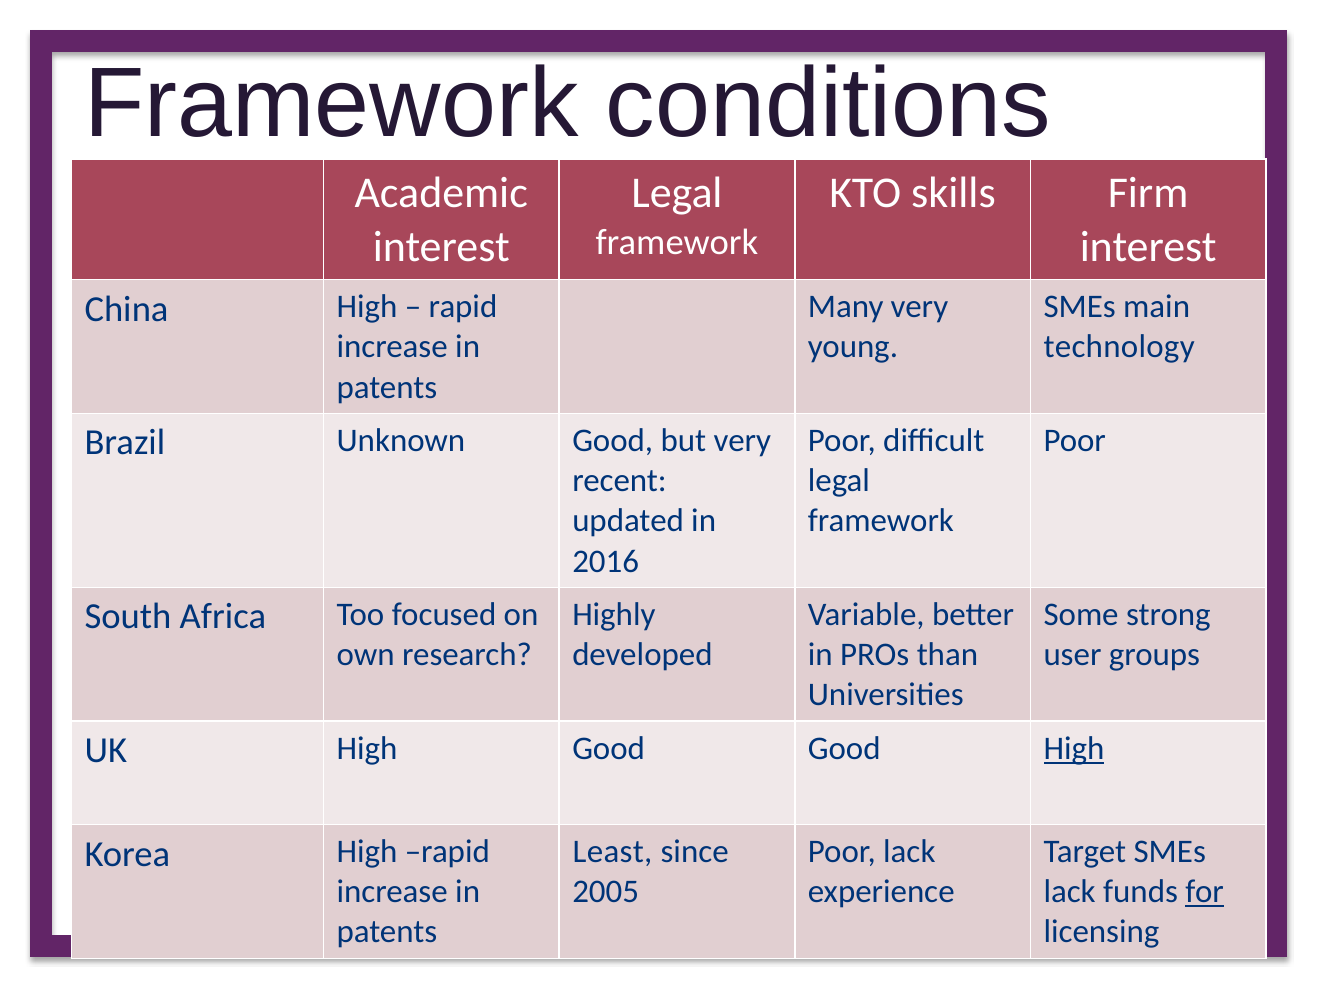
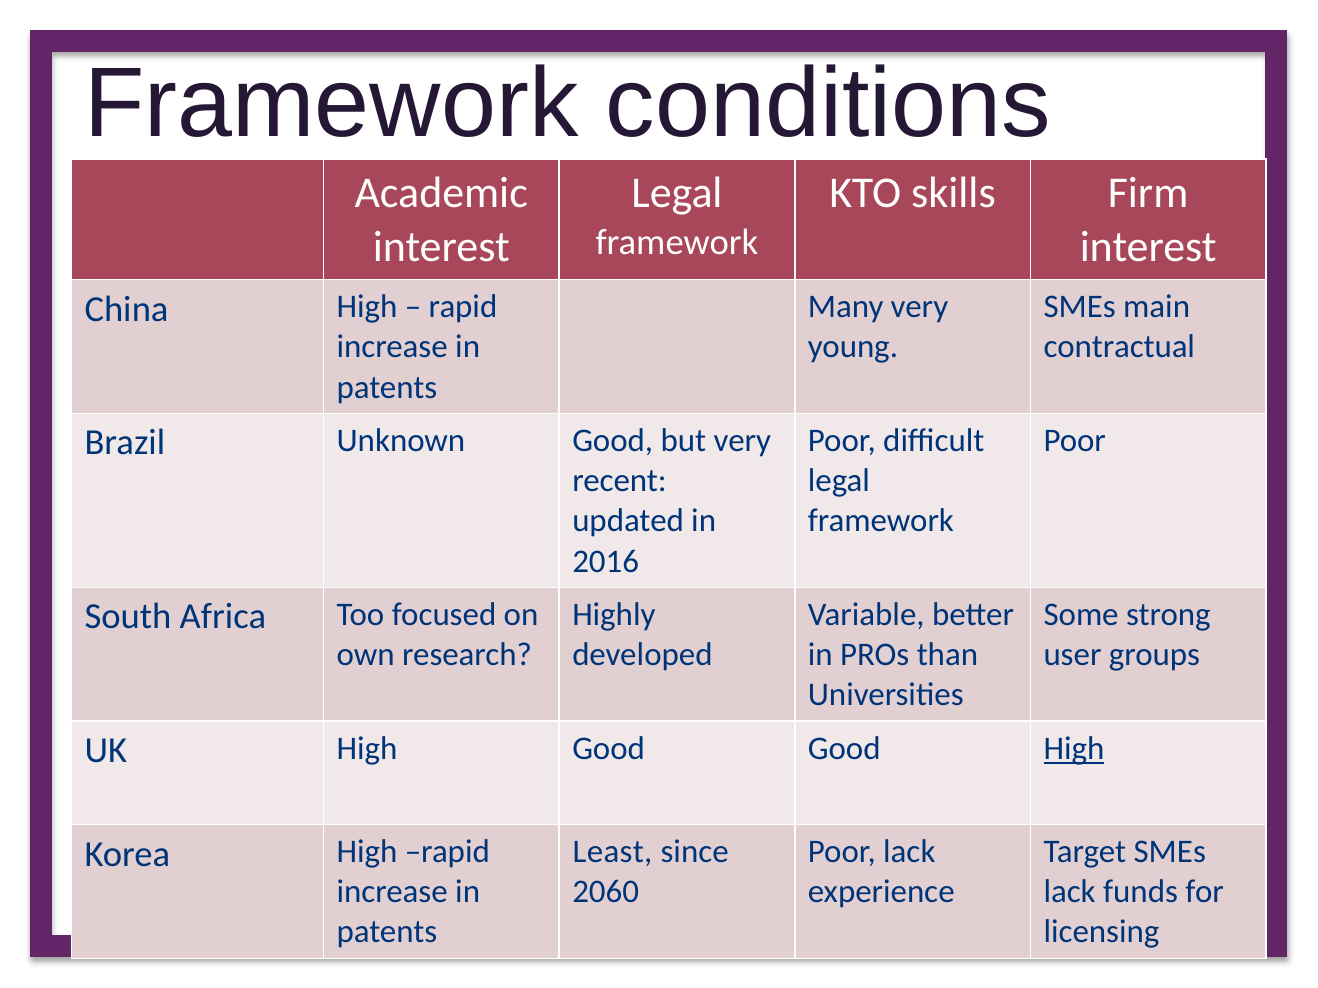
technology: technology -> contractual
2005: 2005 -> 2060
for underline: present -> none
